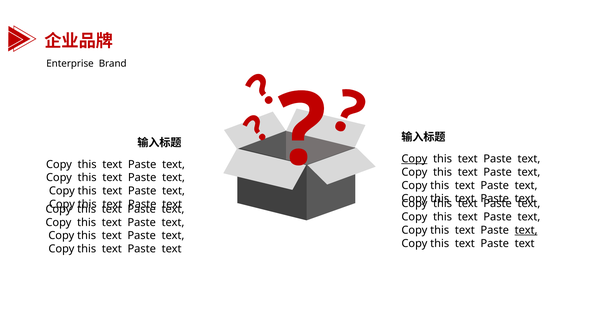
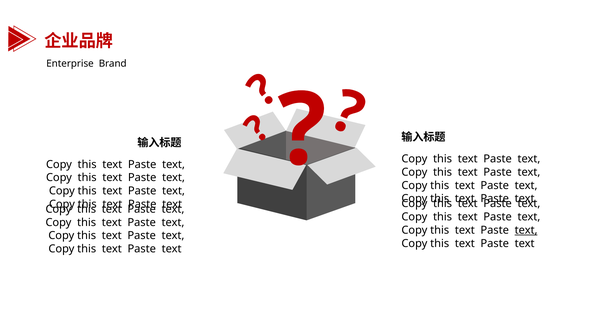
Copy at (414, 159) underline: present -> none
